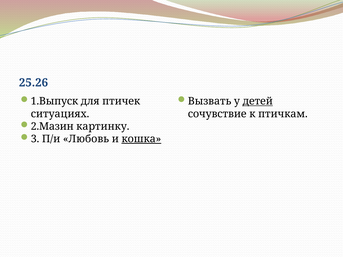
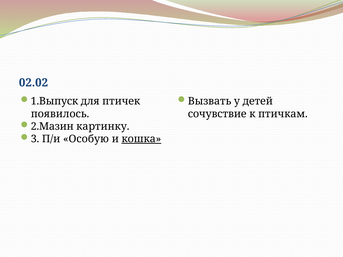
25.26: 25.26 -> 02.02
детей underline: present -> none
ситуациях: ситуациях -> появилось
Любовь: Любовь -> Особую
